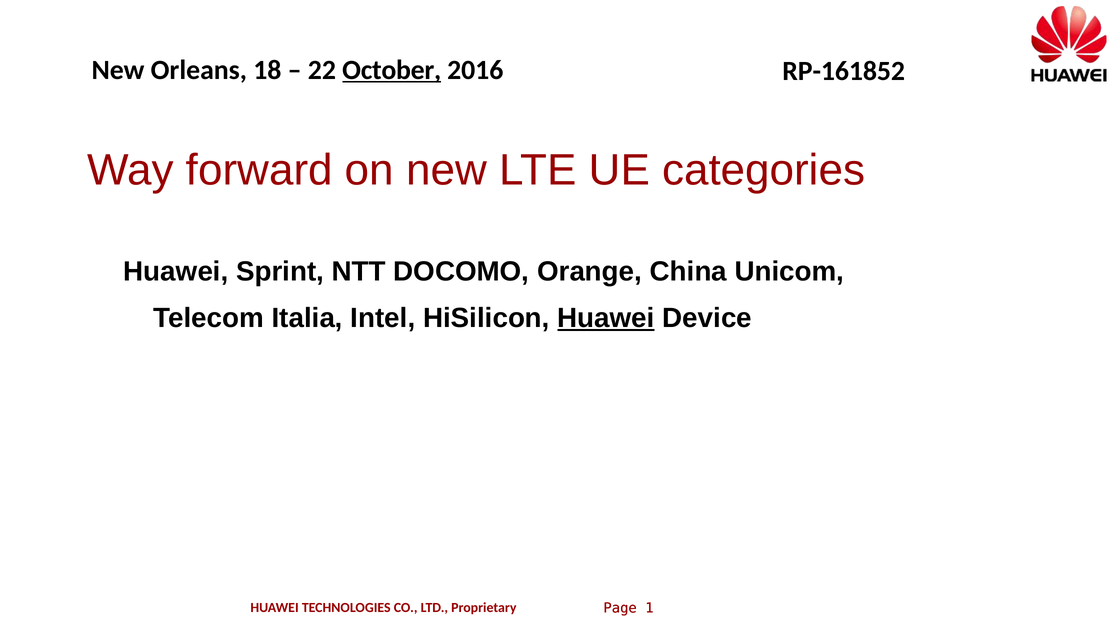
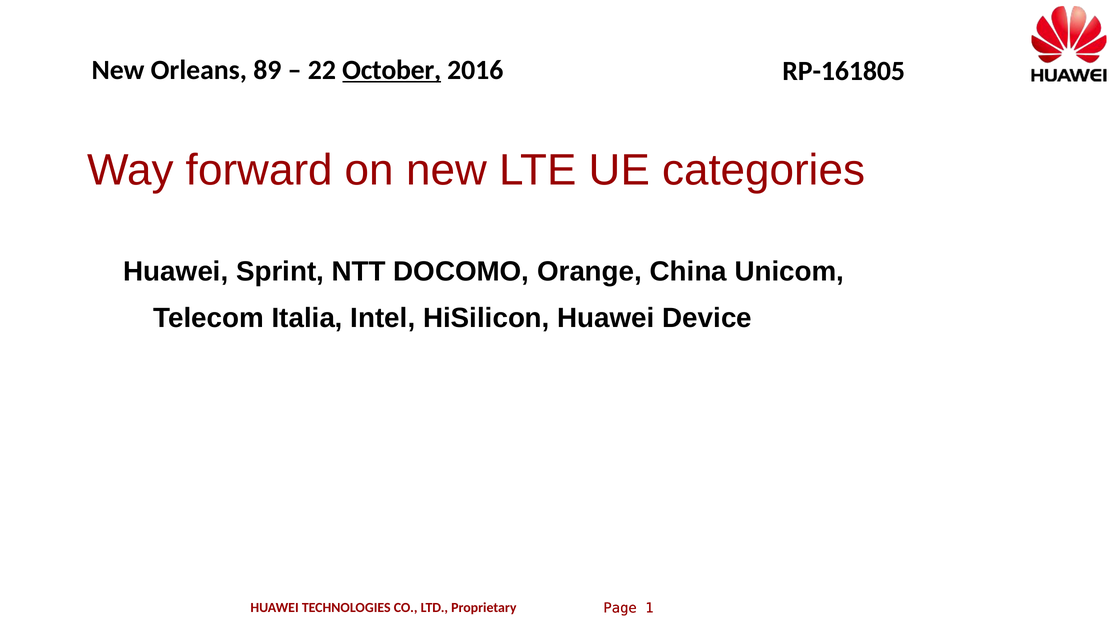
18: 18 -> 89
RP-161852: RP-161852 -> RP-161805
Huawei at (606, 318) underline: present -> none
